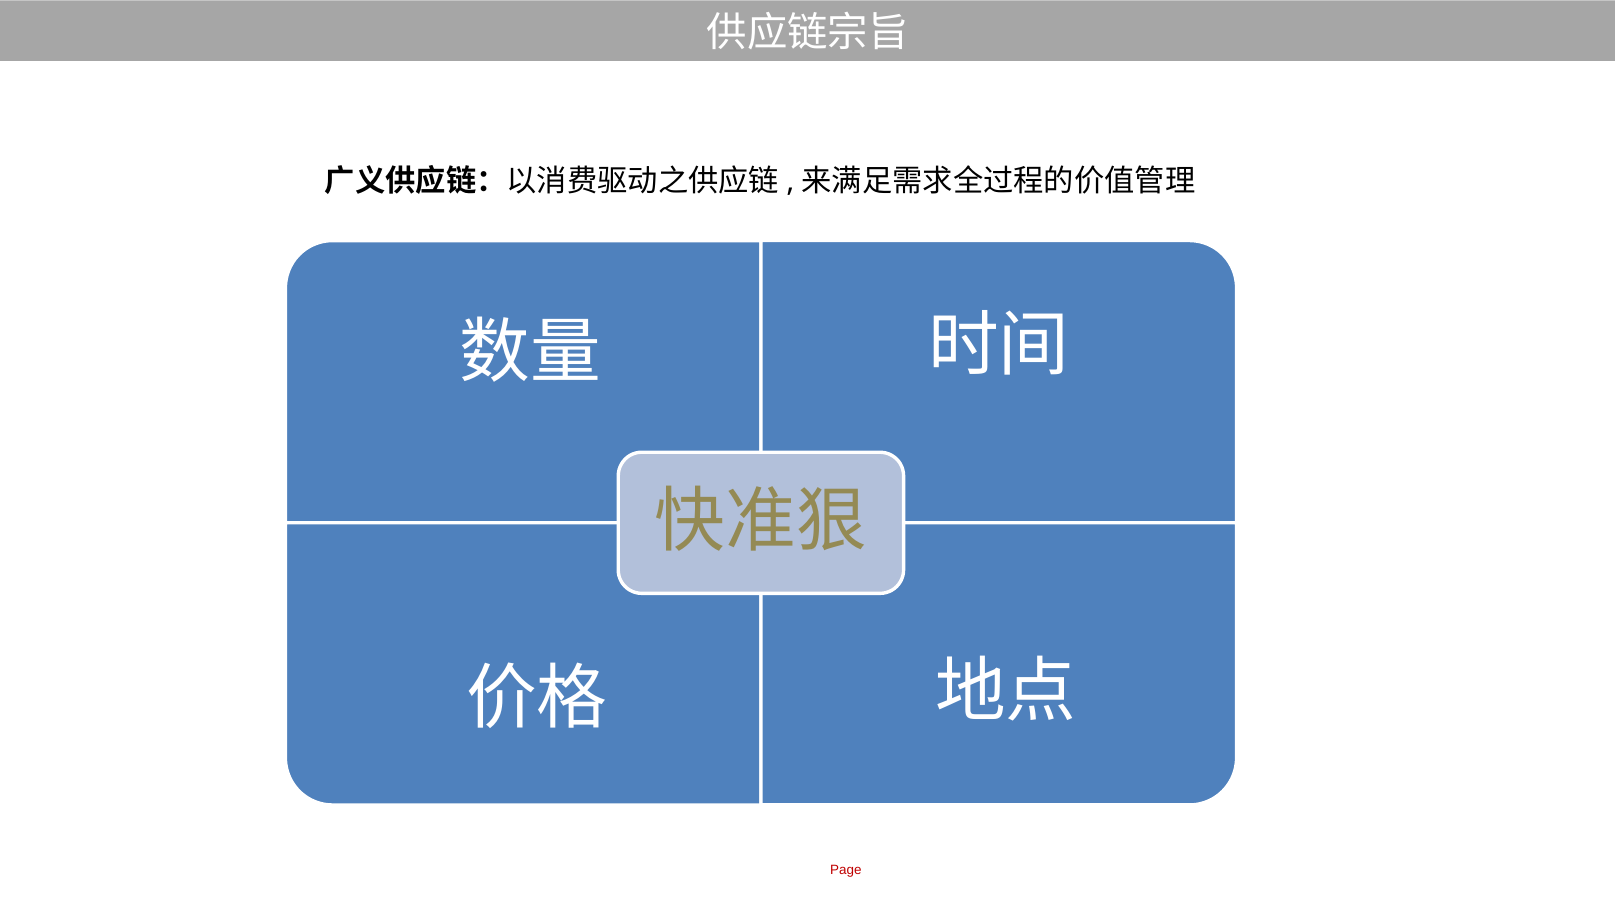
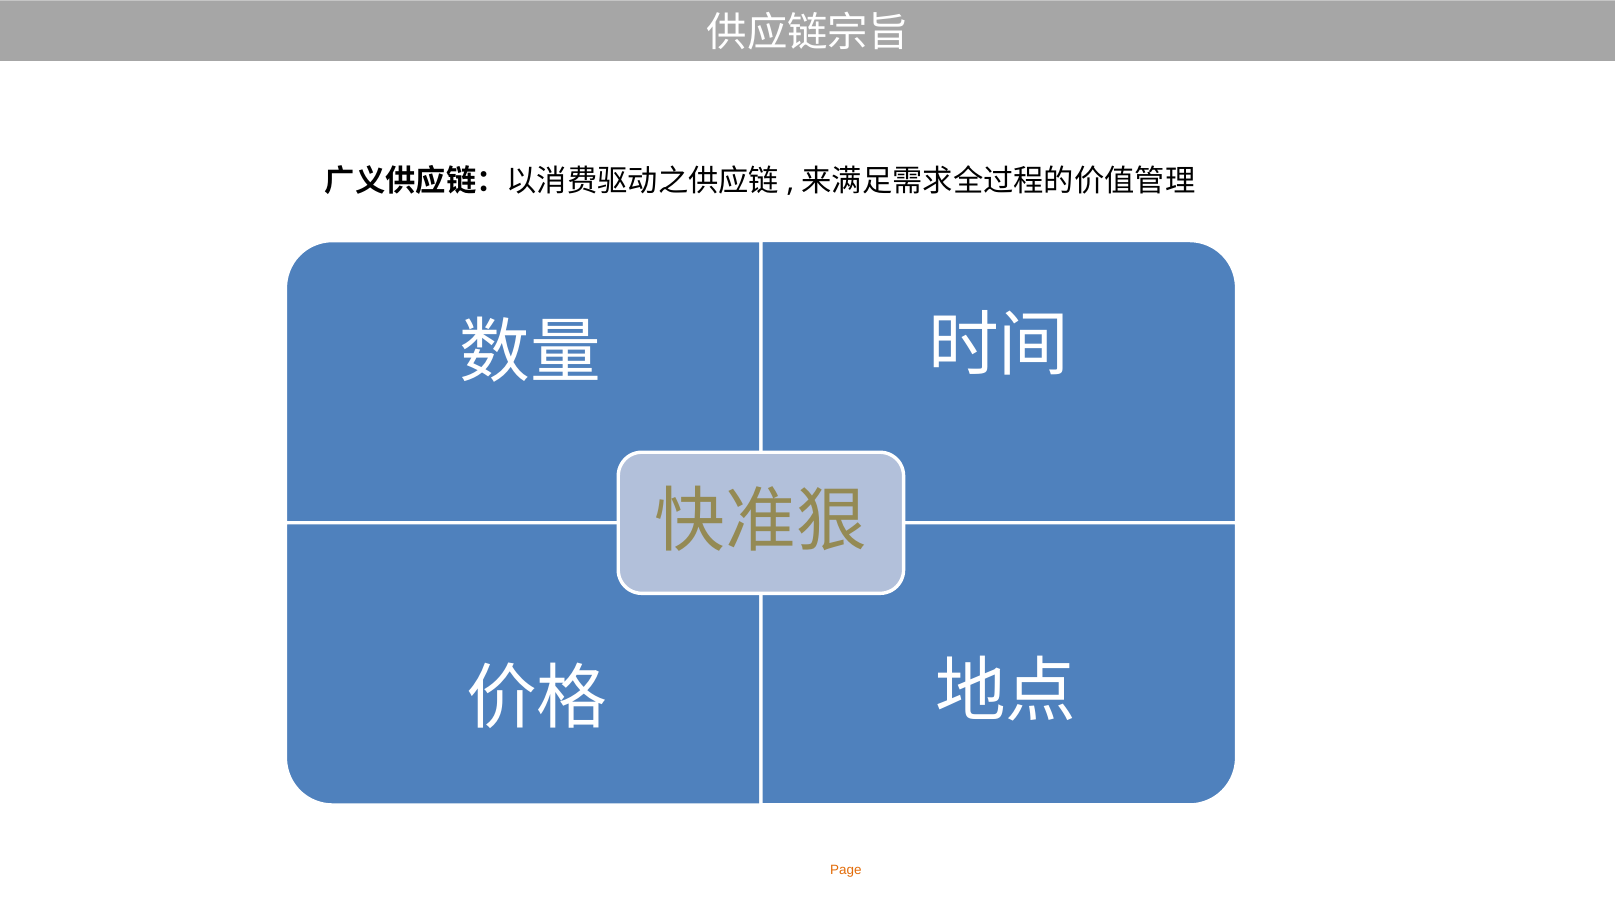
Page colour: red -> orange
